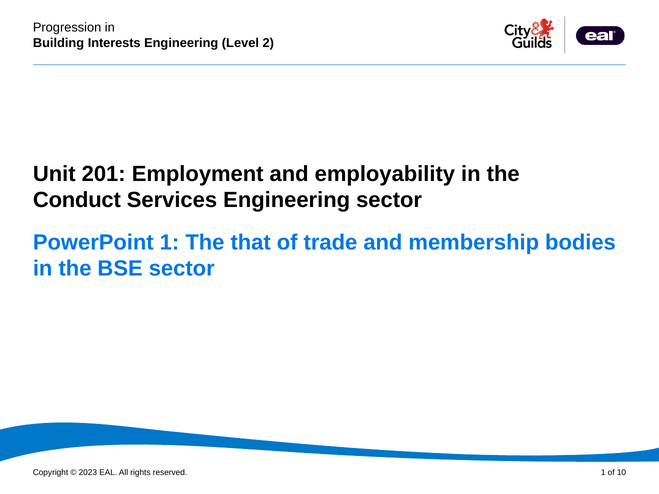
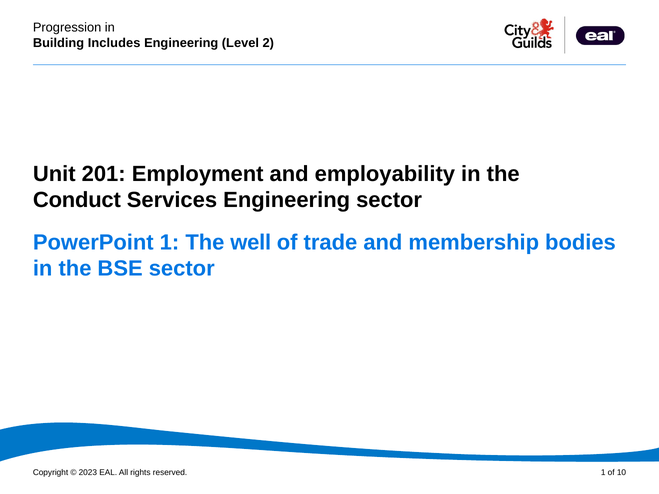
Interests: Interests -> Includes
that: that -> well
